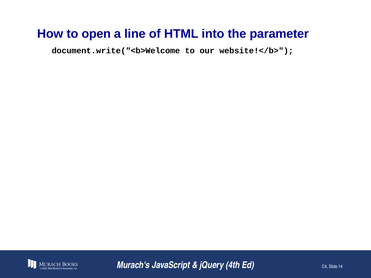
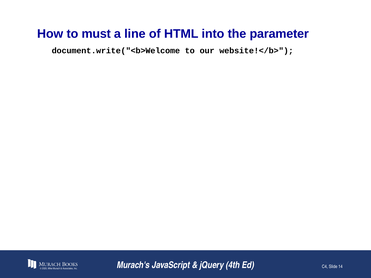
open: open -> must
